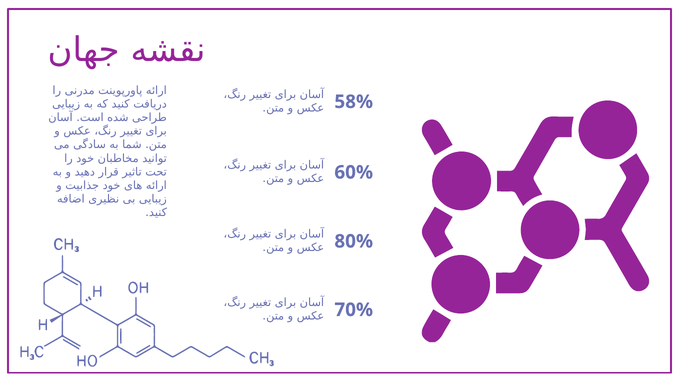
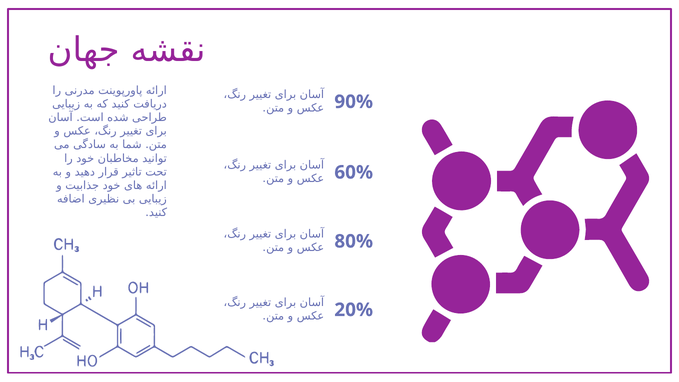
58%: 58% -> 90%
70%: 70% -> 20%
